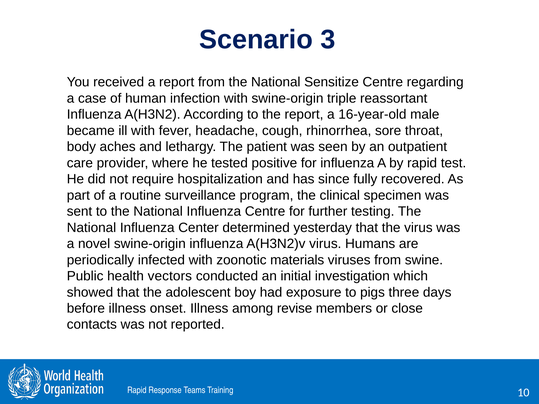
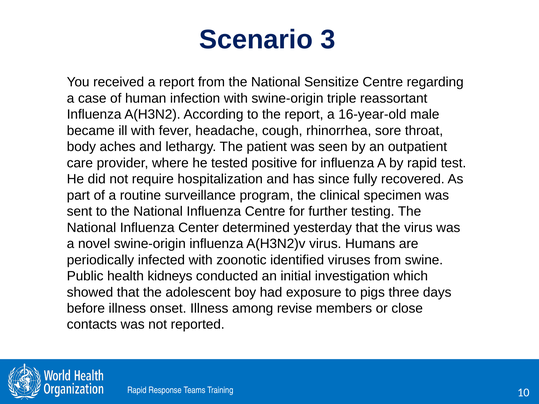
materials: materials -> identified
vectors: vectors -> kidneys
